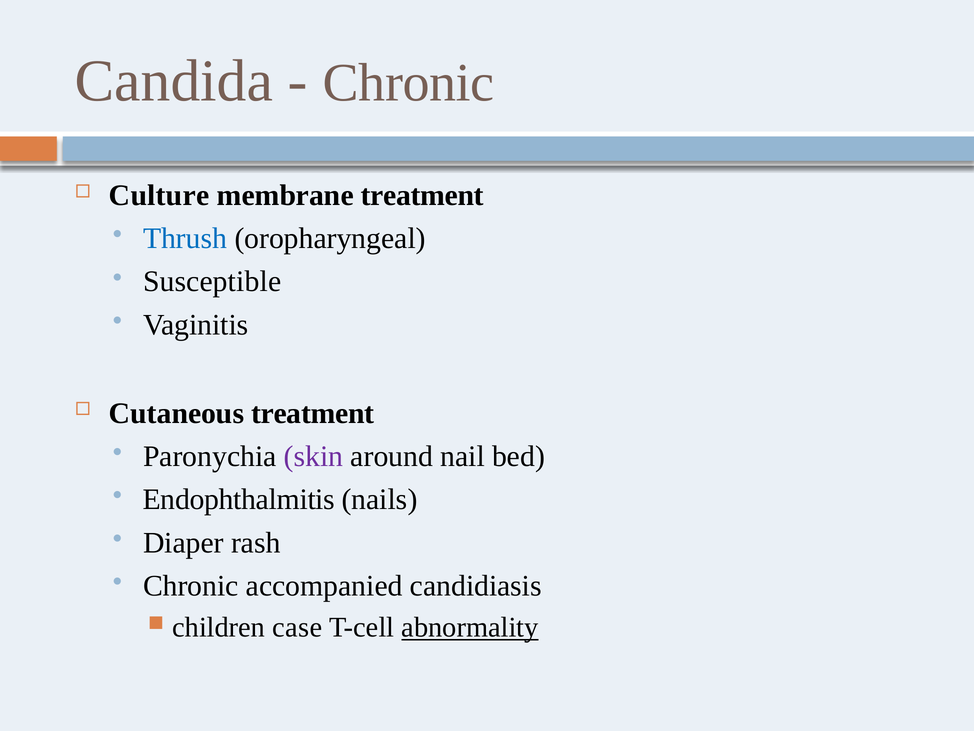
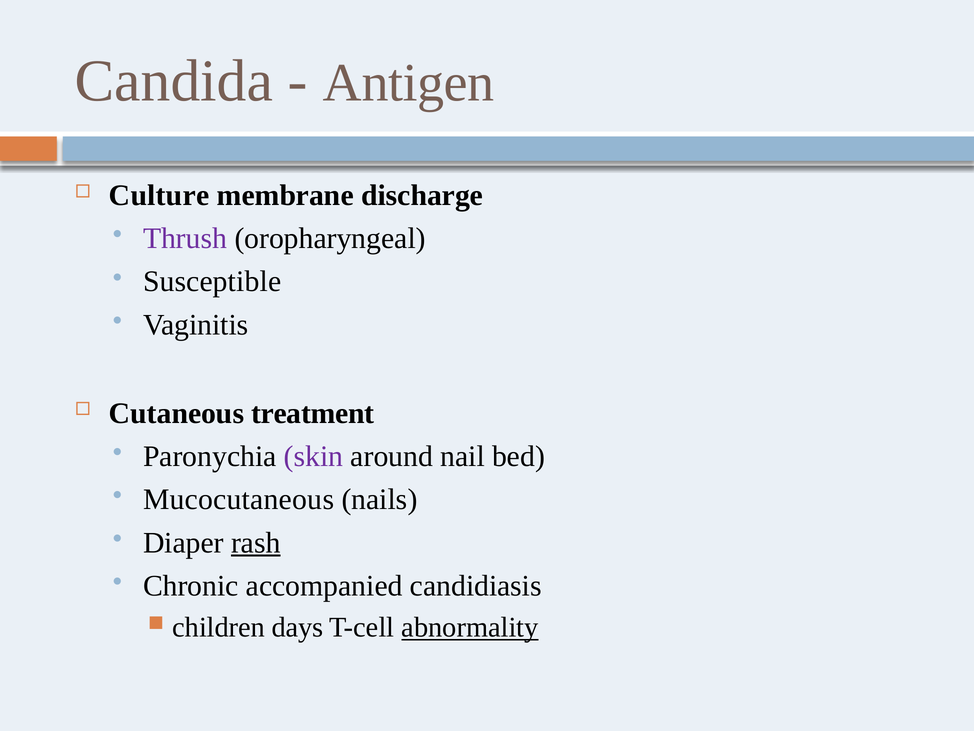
Chronic at (409, 83): Chronic -> Antigen
membrane treatment: treatment -> discharge
Thrush colour: blue -> purple
Endophthalmitis: Endophthalmitis -> Mucocutaneous
rash underline: none -> present
case: case -> days
